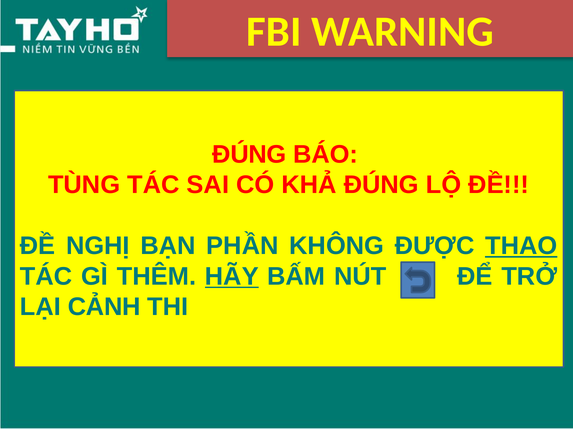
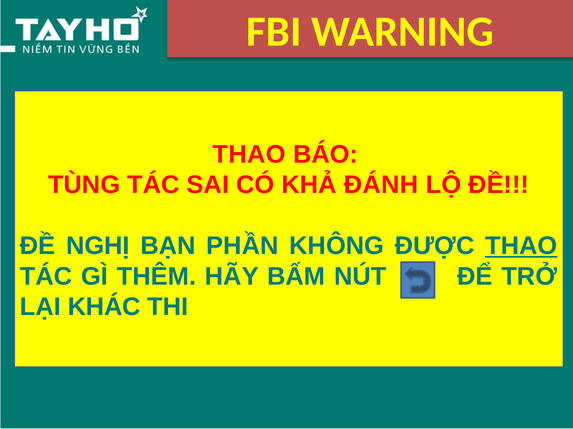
ĐÚNG at (249, 155): ĐÚNG -> THAO
KHẢ ĐÚNG: ĐÚNG -> ĐÁNH
HÃY underline: present -> none
CẢNH: CẢNH -> KHÁC
